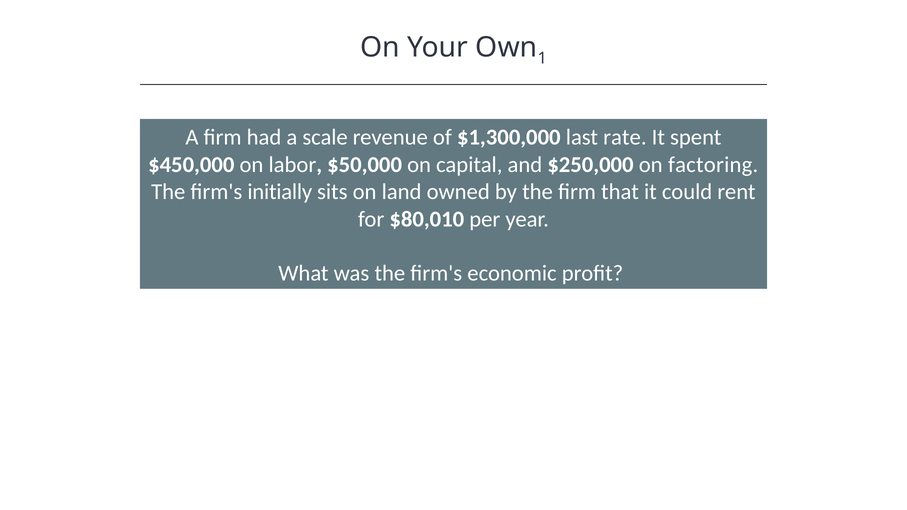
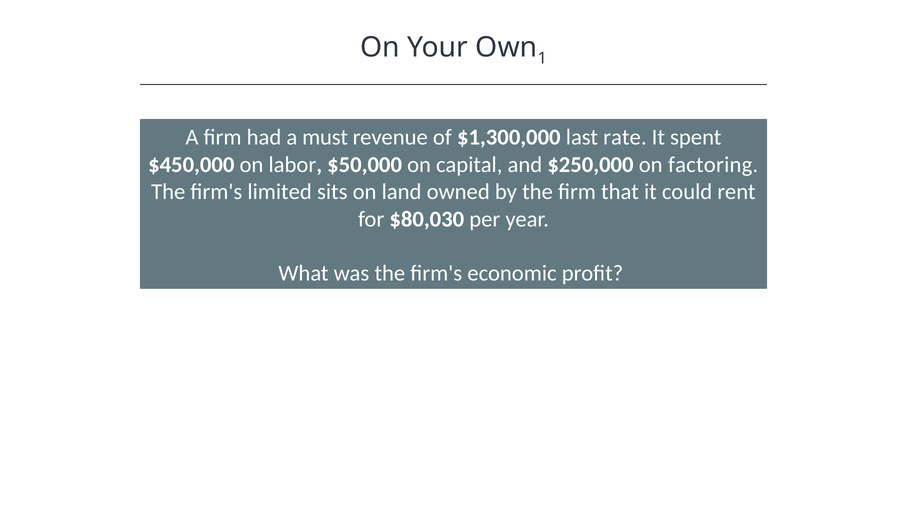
scale: scale -> must
initially: initially -> limited
$80,010: $80,010 -> $80,030
